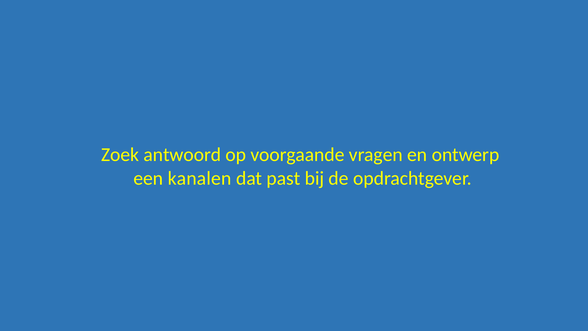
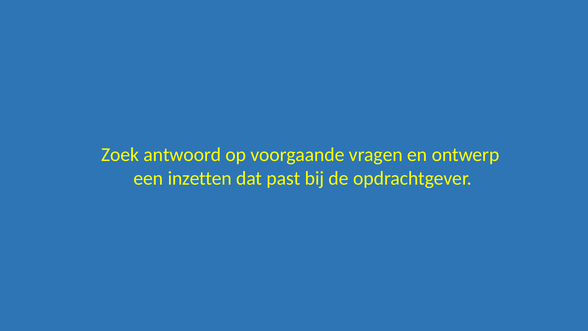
kanalen: kanalen -> inzetten
